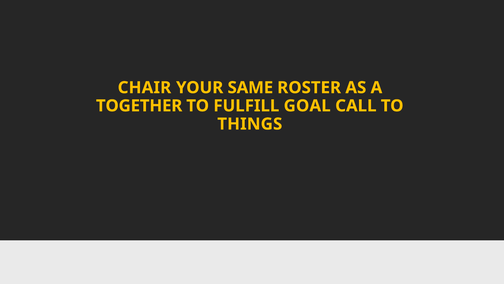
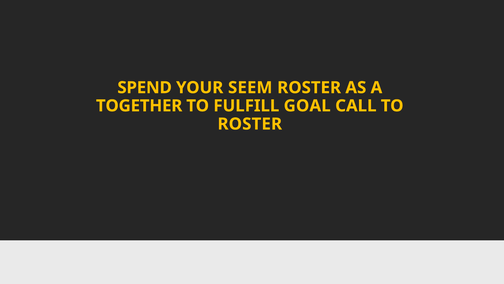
CHAIR: CHAIR -> SPEND
SAME: SAME -> SEEM
THINGS at (250, 124): THINGS -> ROSTER
